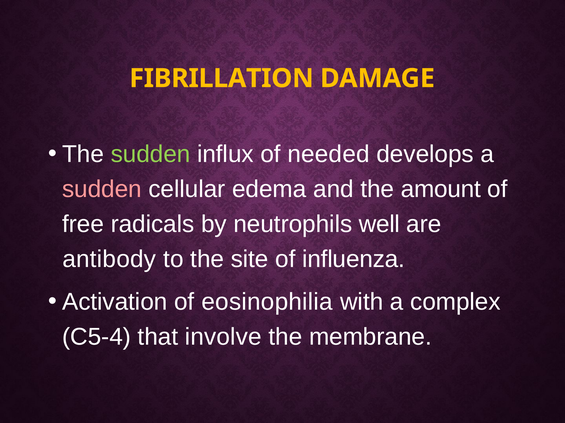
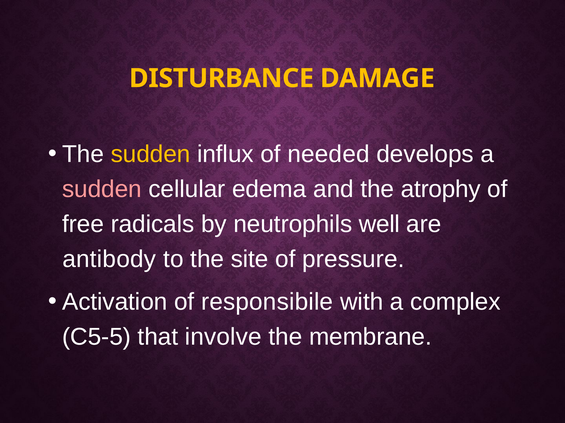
FIBRILLATION: FIBRILLATION -> DISTURBANCE
sudden at (151, 154) colour: light green -> yellow
amount: amount -> atrophy
influenza: influenza -> pressure
eosinophilia: eosinophilia -> responsibile
C5-4: C5-4 -> C5-5
